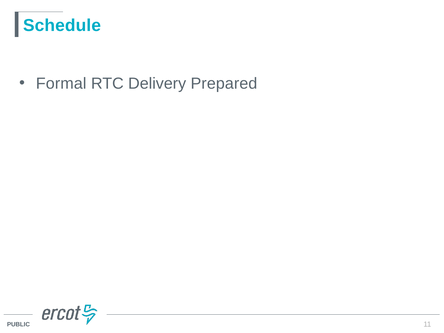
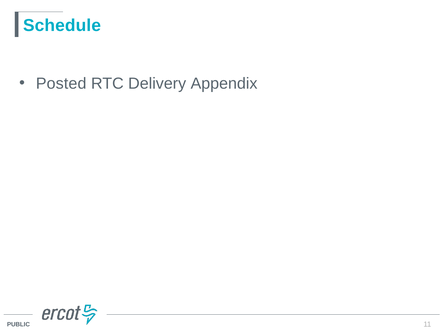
Formal: Formal -> Posted
Prepared: Prepared -> Appendix
